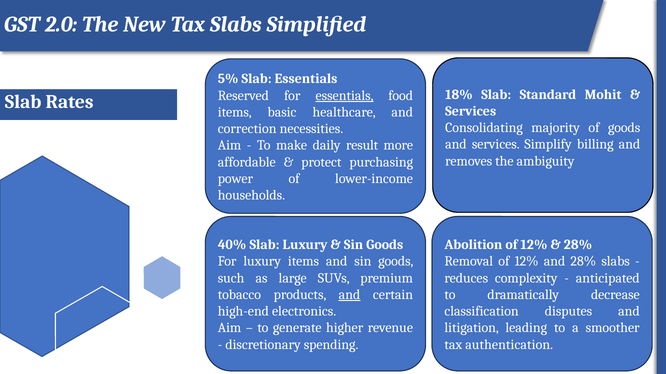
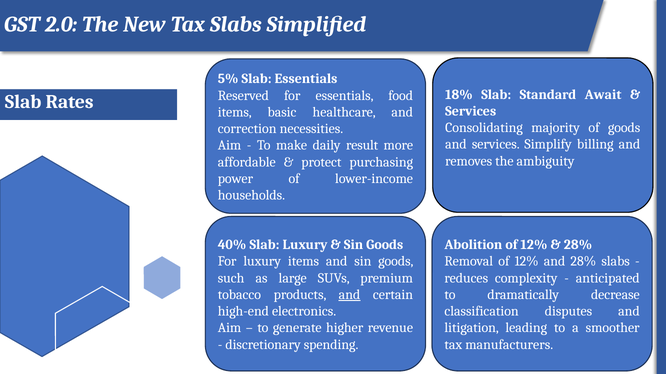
Mohit: Mohit -> Await
essentials at (345, 96) underline: present -> none
authentication: authentication -> manufacturers
